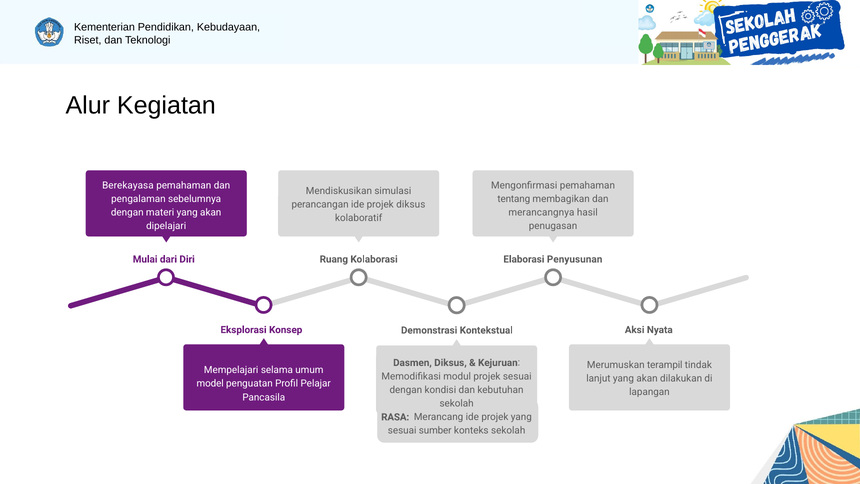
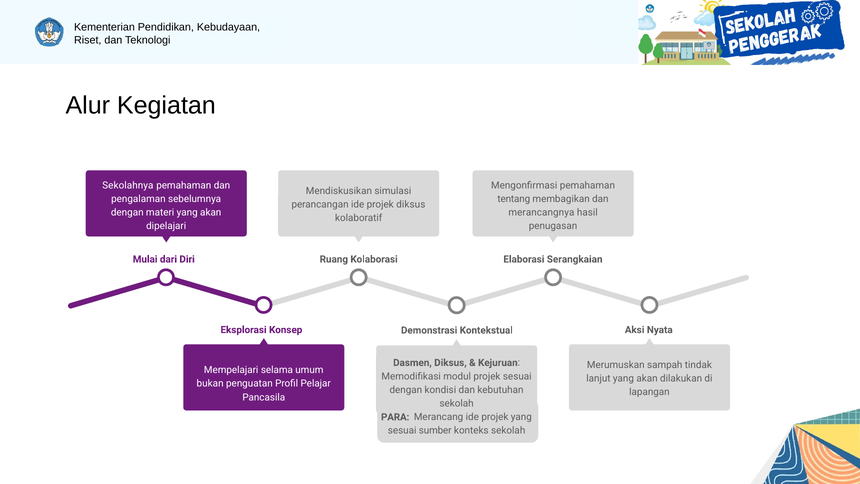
Berekayasa: Berekayasa -> Sekolahnya
Penyusunan: Penyusunan -> Serangkaian
terampil: terampil -> sampah
model: model -> bukan
RASA: RASA -> PARA
